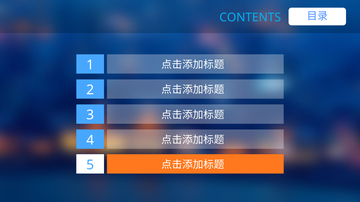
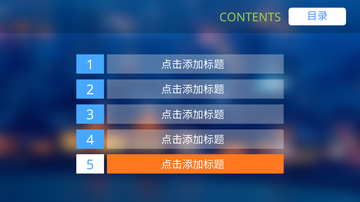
CONTENTS colour: light blue -> light green
